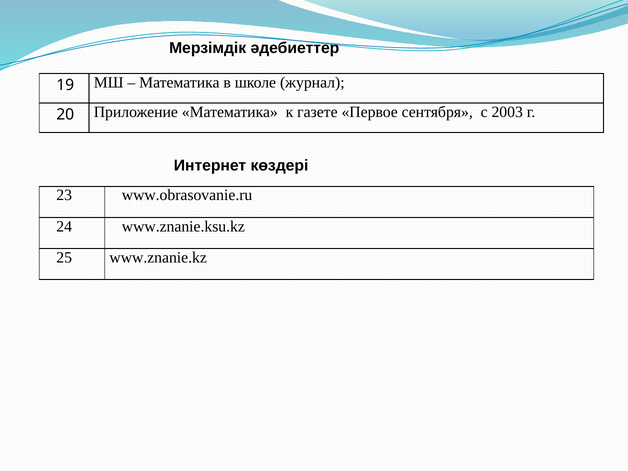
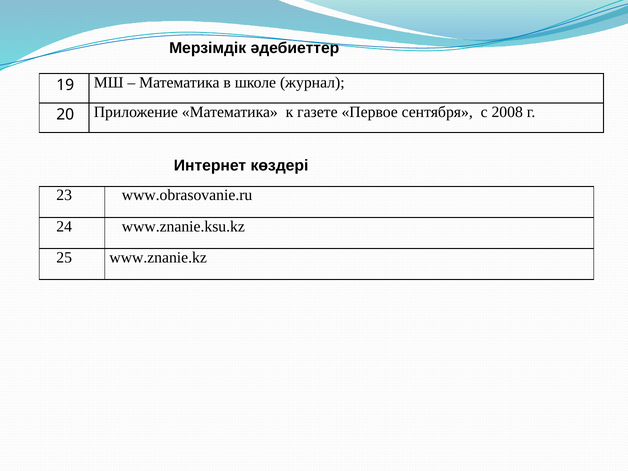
2003: 2003 -> 2008
